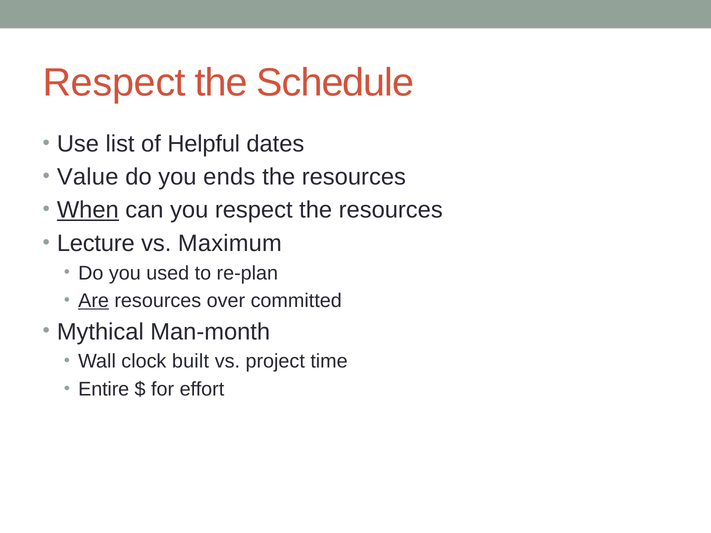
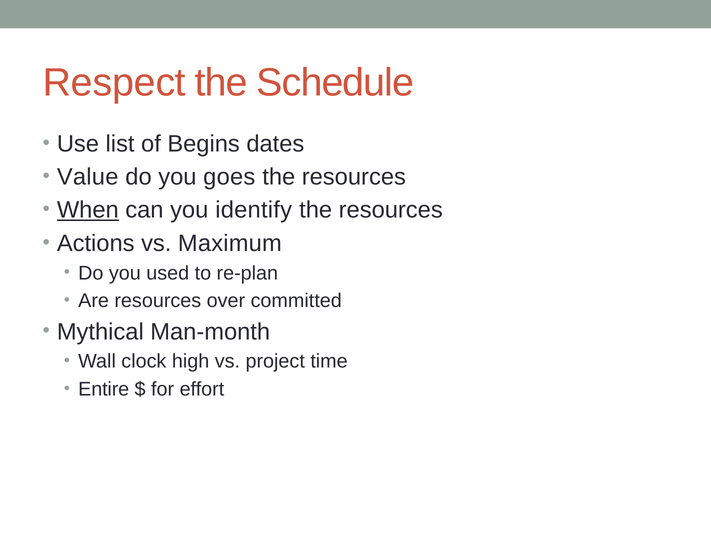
Helpful: Helpful -> Begins
ends: ends -> goes
you respect: respect -> identify
Lecture: Lecture -> Actions
Are underline: present -> none
built: built -> high
